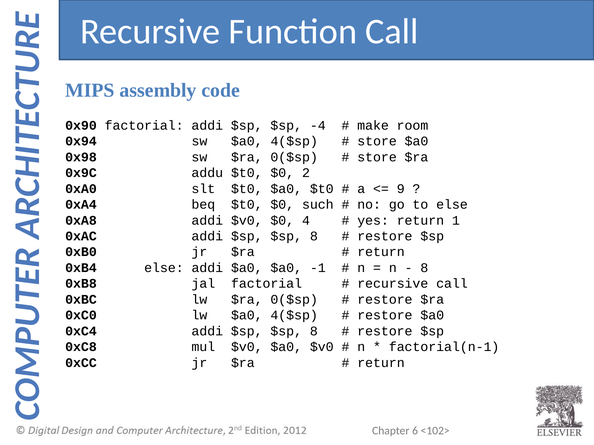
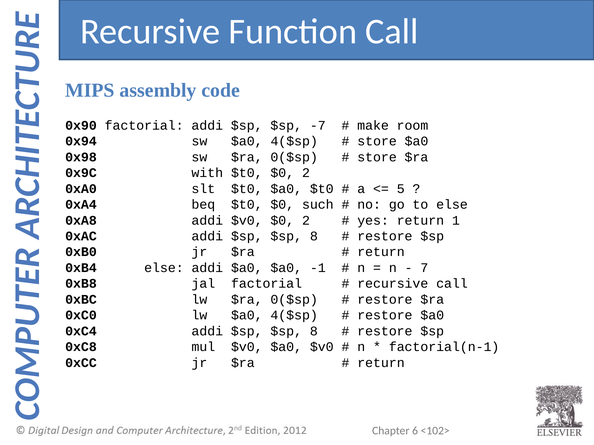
-4: -4 -> -7
addu: addu -> with
9: 9 -> 5
$v0 $0 4: 4 -> 2
8 at (424, 268): 8 -> 7
